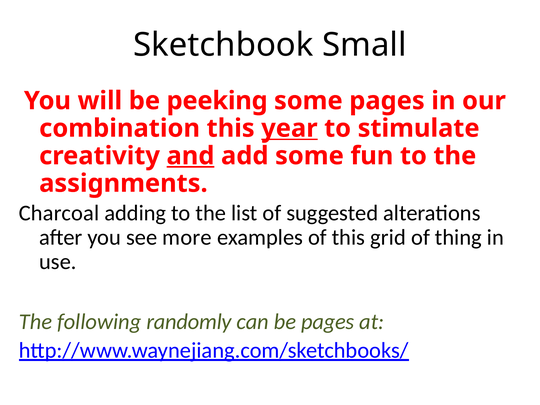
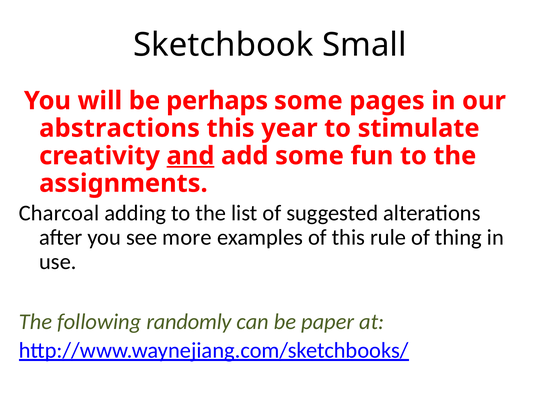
peeking: peeking -> perhaps
combination: combination -> abstractions
year underline: present -> none
grid: grid -> rule
be pages: pages -> paper
